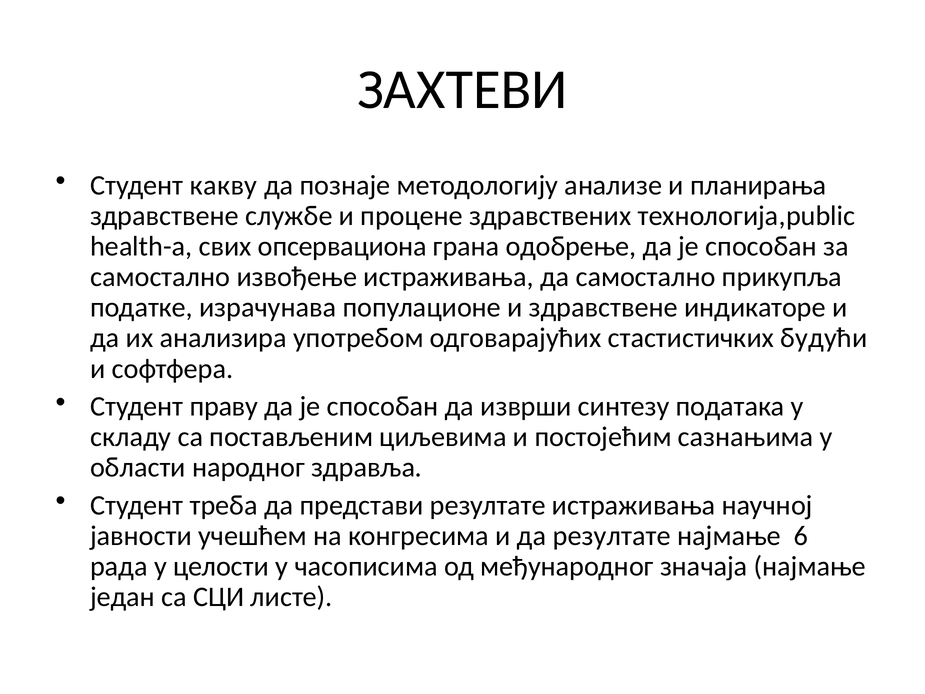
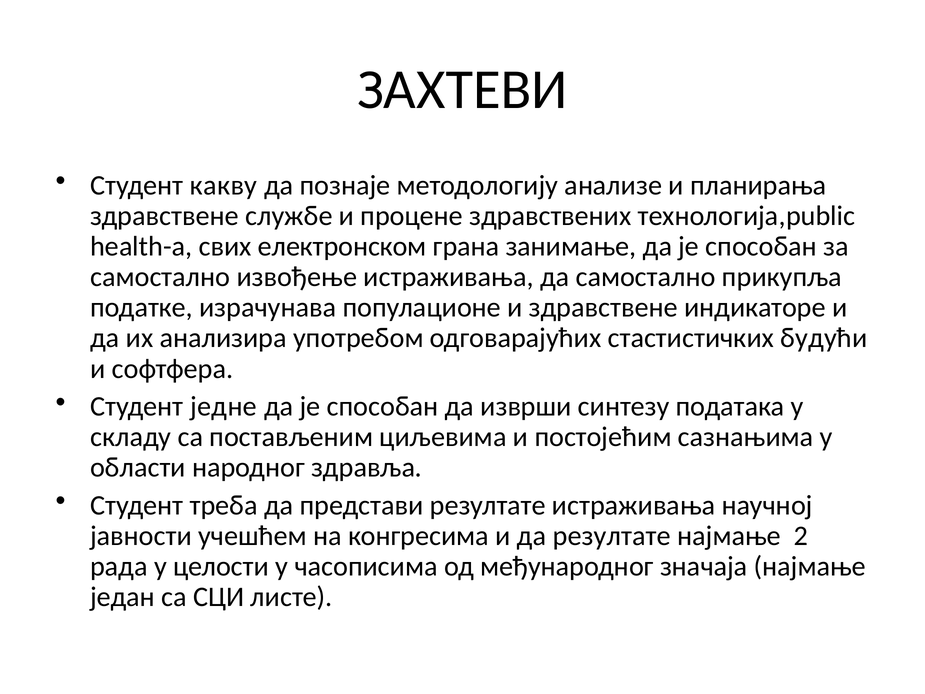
опсервациона: опсервациона -> електронском
одобрење: одобрење -> занимање
праву: праву -> једне
6: 6 -> 2
